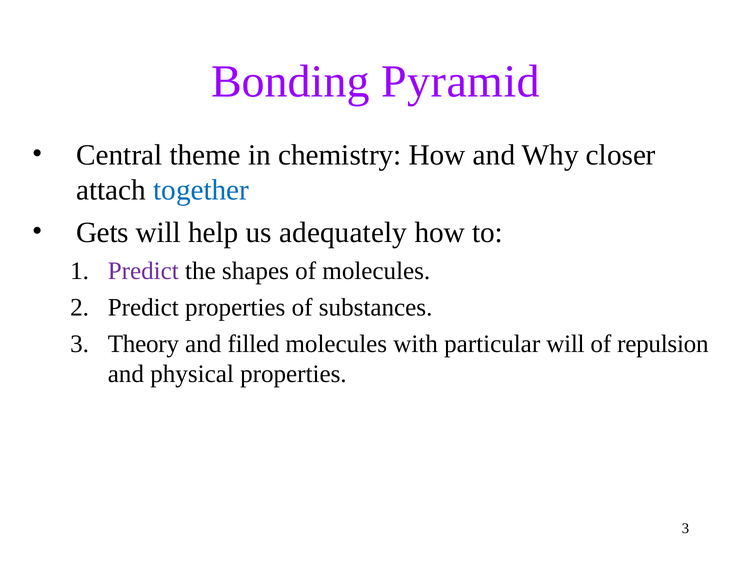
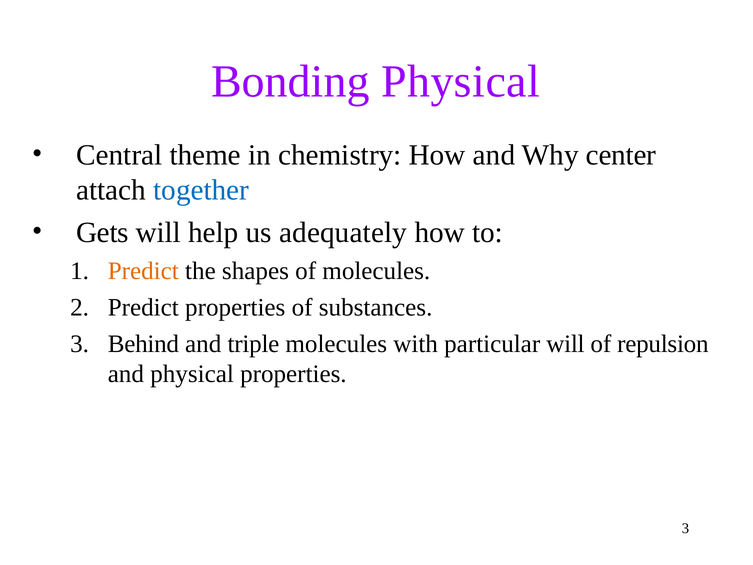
Bonding Pyramid: Pyramid -> Physical
closer: closer -> center
Predict at (143, 271) colour: purple -> orange
Theory: Theory -> Behind
filled: filled -> triple
